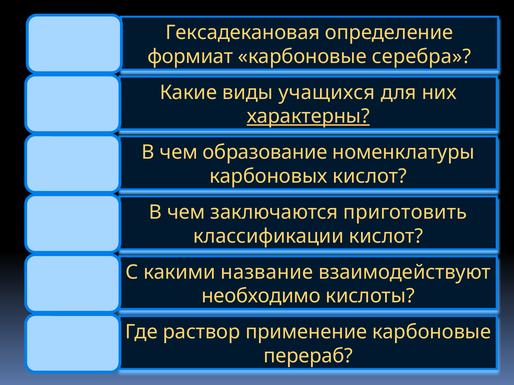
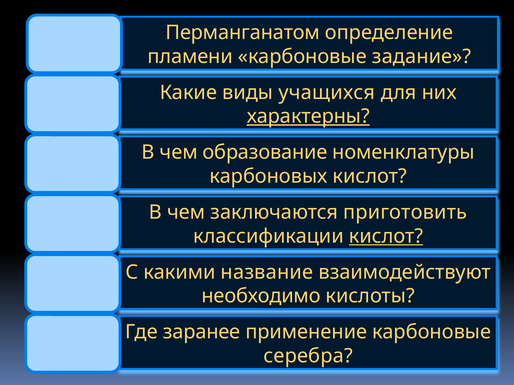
Гексадекановая: Гексадекановая -> Перманганатом
формиат: формиат -> пламени
серебра: серебра -> задание
кислот at (386, 236) underline: none -> present
раствор: раствор -> заранее
перераб: перераб -> серебра
